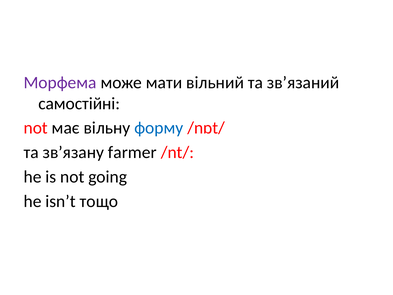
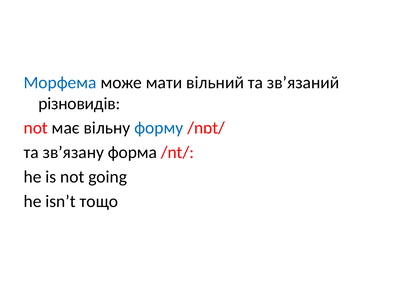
Морфема colour: purple -> blue
самостійні: самостійні -> різновидів
farmer: farmer -> форма
